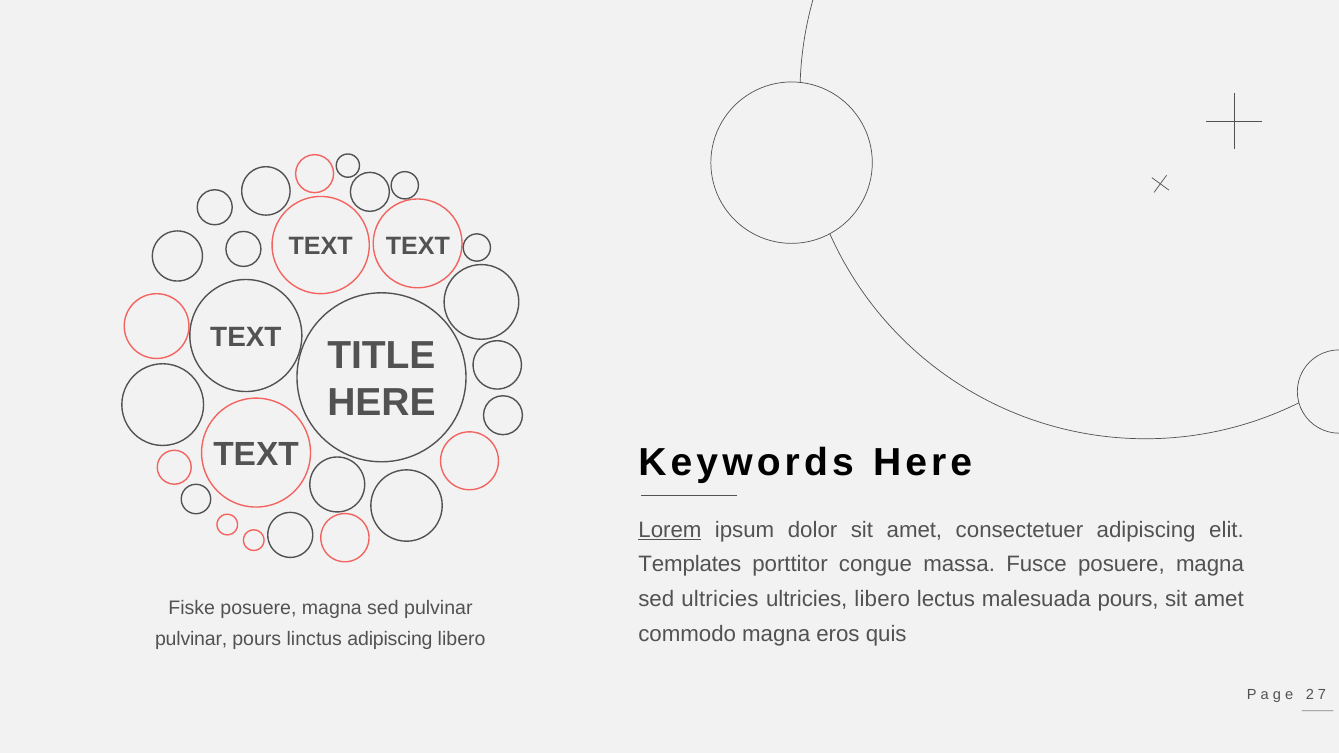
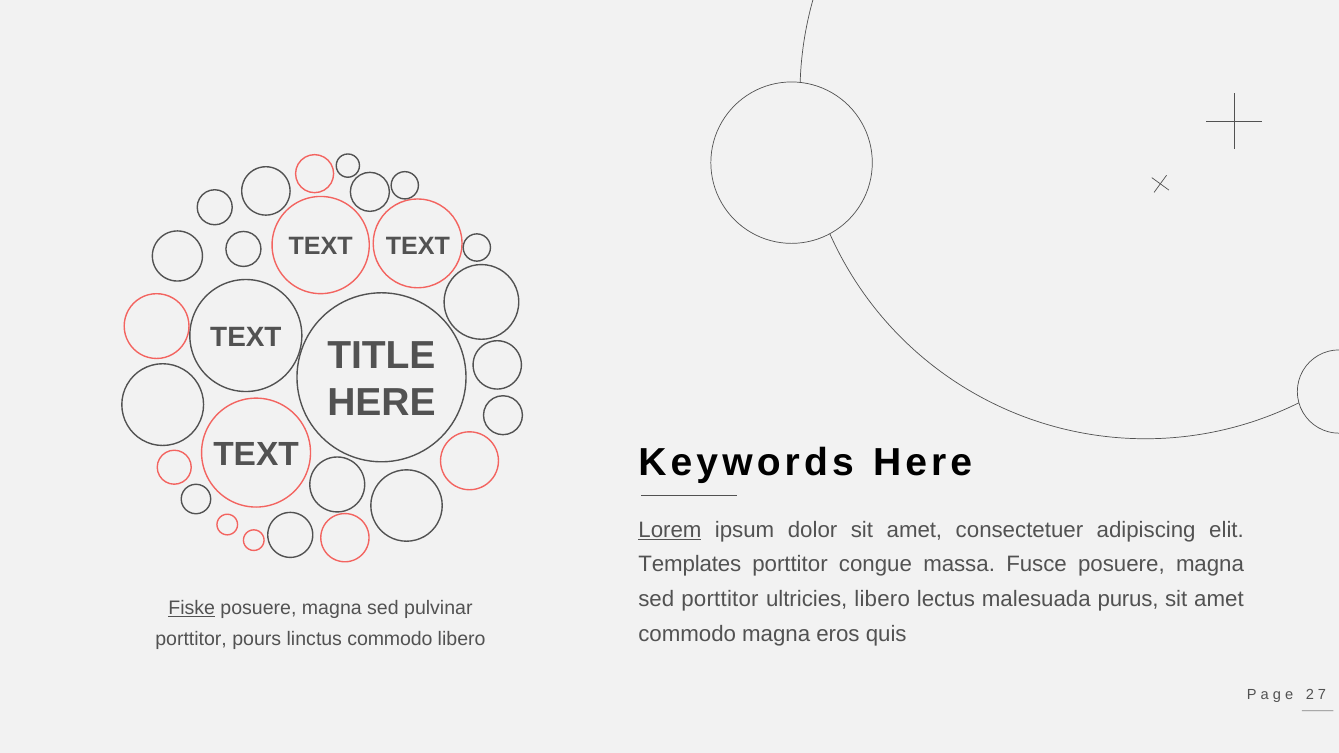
sed ultricies: ultricies -> porttitor
malesuada pours: pours -> purus
Fiske underline: none -> present
pulvinar at (191, 639): pulvinar -> porttitor
linctus adipiscing: adipiscing -> commodo
